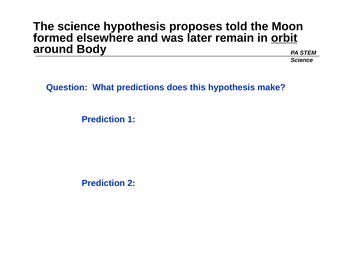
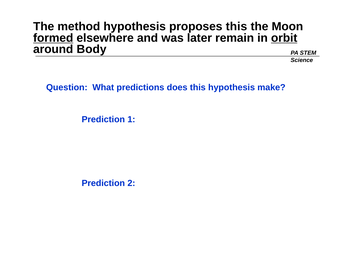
The science: science -> method
proposes told: told -> this
formed underline: none -> present
